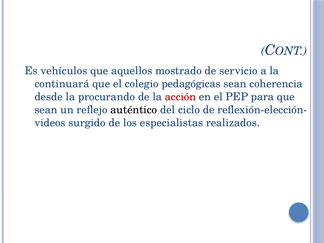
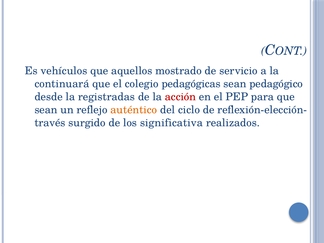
coherencia: coherencia -> pedagógico
procurando: procurando -> registradas
auténtico colour: black -> orange
videos: videos -> través
especialistas: especialistas -> significativa
